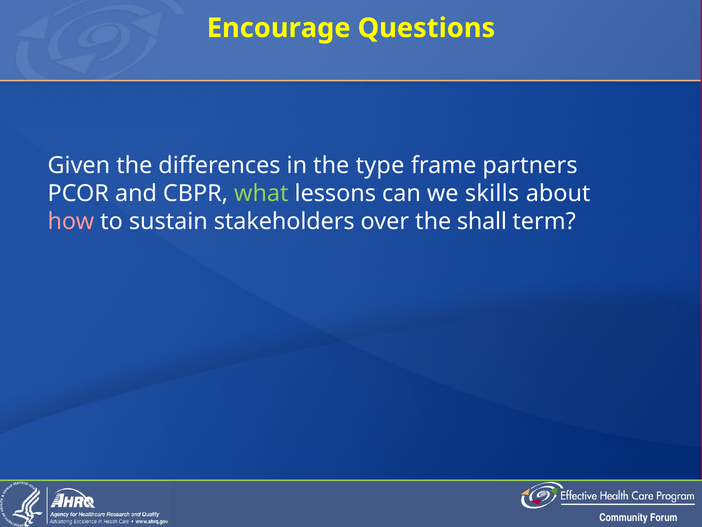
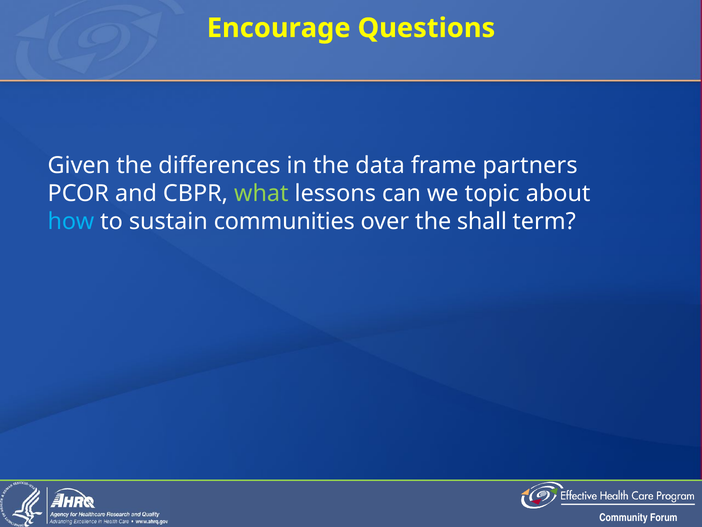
type: type -> data
skills: skills -> topic
how colour: pink -> light blue
stakeholders: stakeholders -> communities
